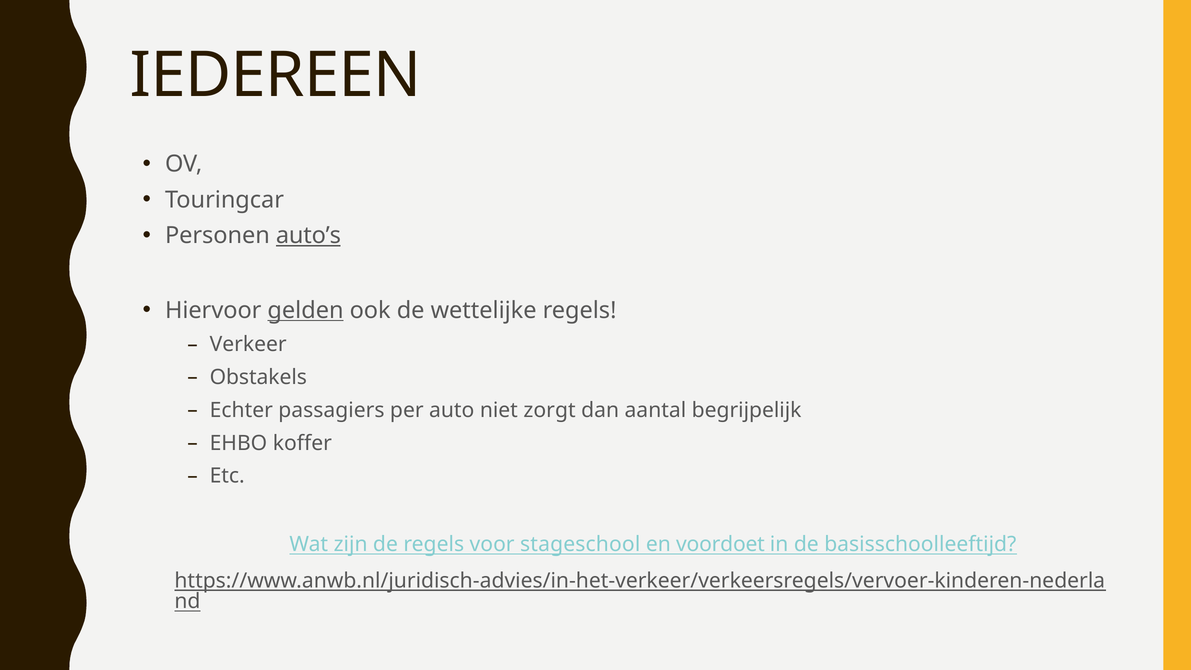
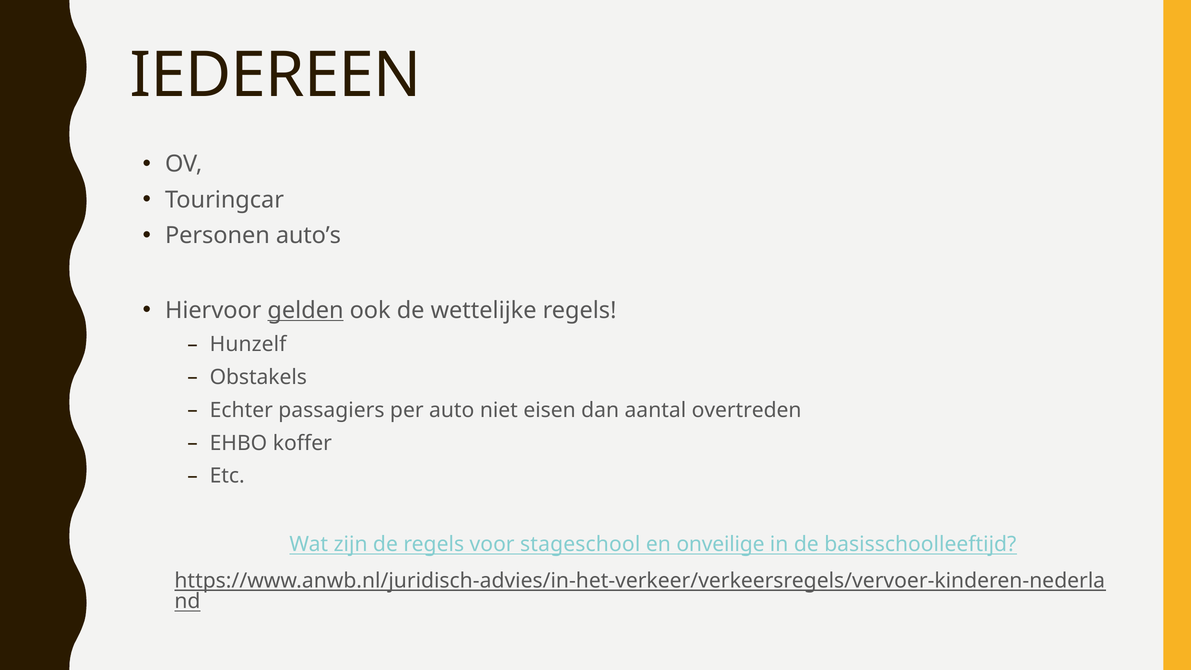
auto’s underline: present -> none
Verkeer: Verkeer -> Hunzelf
zorgt: zorgt -> eisen
begrijpelijk: begrijpelijk -> overtreden
voordoet: voordoet -> onveilige
